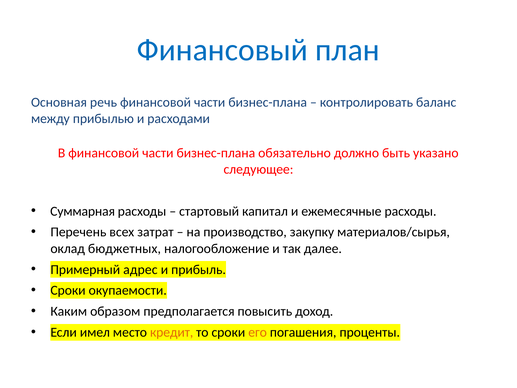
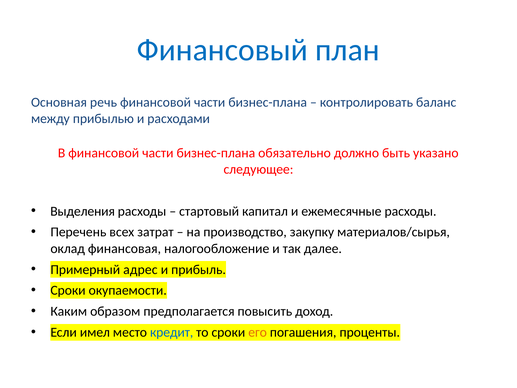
Суммарная: Суммарная -> Выделения
бюджетных: бюджетных -> финансовая
кредит colour: orange -> blue
